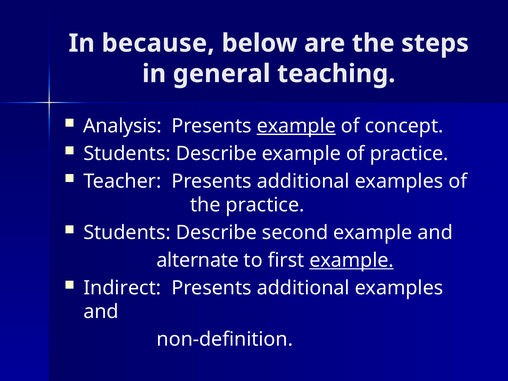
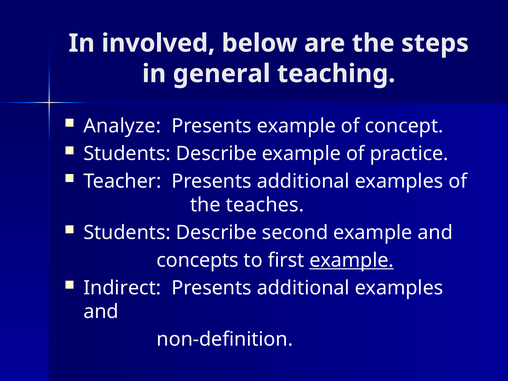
because: because -> involved
Analysis: Analysis -> Analyze
example at (296, 126) underline: present -> none
the practice: practice -> teaches
alternate: alternate -> concepts
